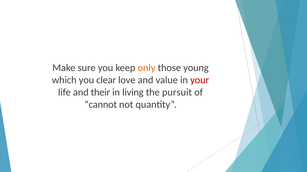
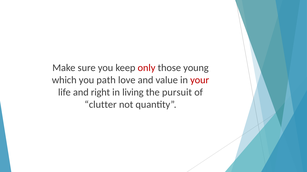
only colour: orange -> red
clear: clear -> path
their: their -> right
cannot: cannot -> clutter
